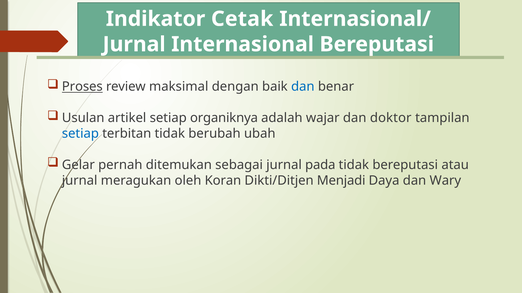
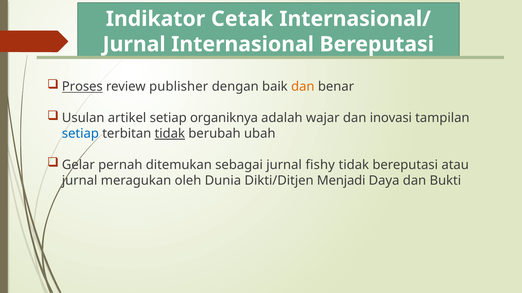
maksimal: maksimal -> publisher
dan at (303, 87) colour: blue -> orange
doktor: doktor -> inovasi
tidak at (170, 134) underline: none -> present
pada: pada -> fishy
Koran: Koran -> Dunia
Wary: Wary -> Bukti
